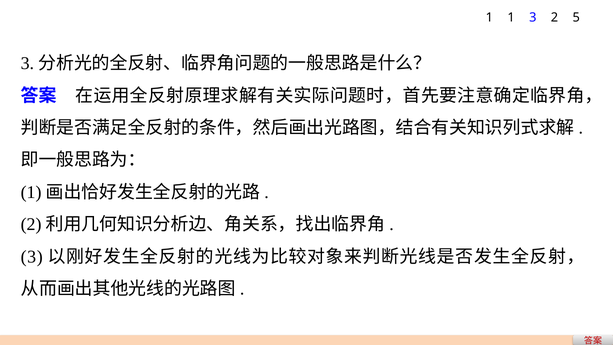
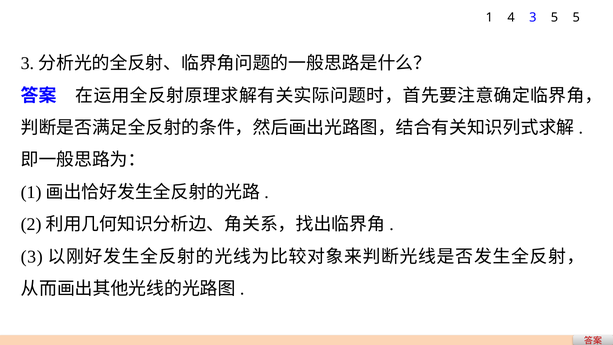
1 1: 1 -> 4
3 2: 2 -> 5
